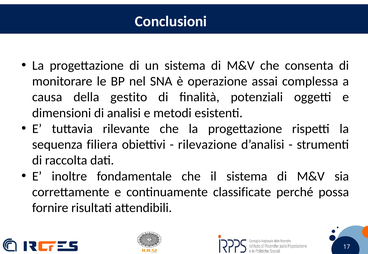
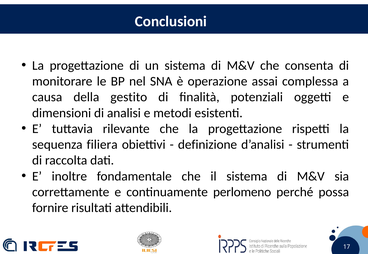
rilevazione: rilevazione -> definizione
classificate: classificate -> perlomeno
